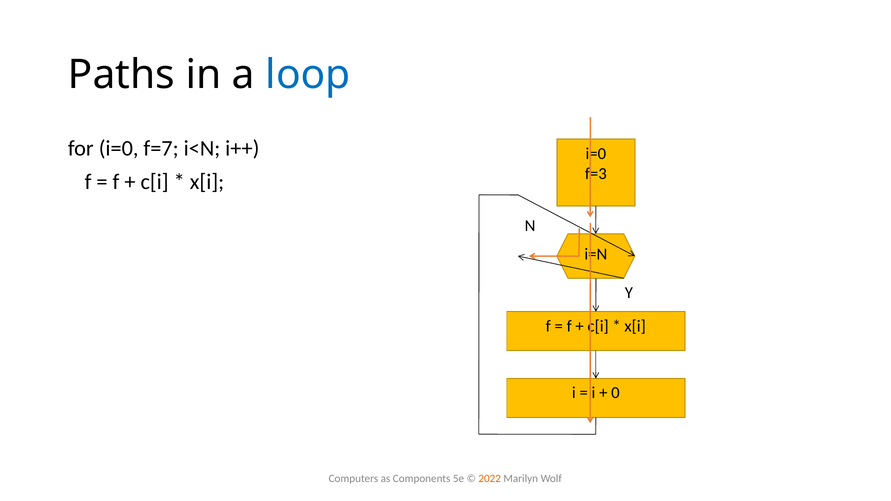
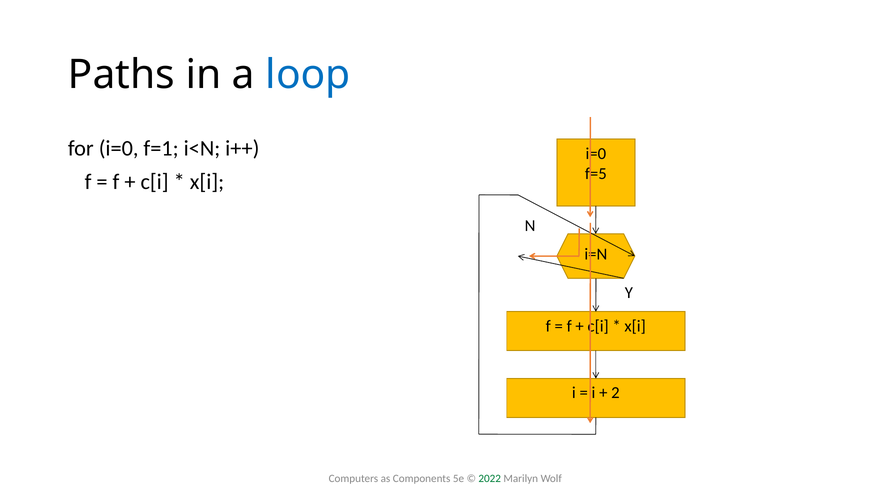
f=7: f=7 -> f=1
f=3: f=3 -> f=5
0: 0 -> 2
2022 colour: orange -> green
